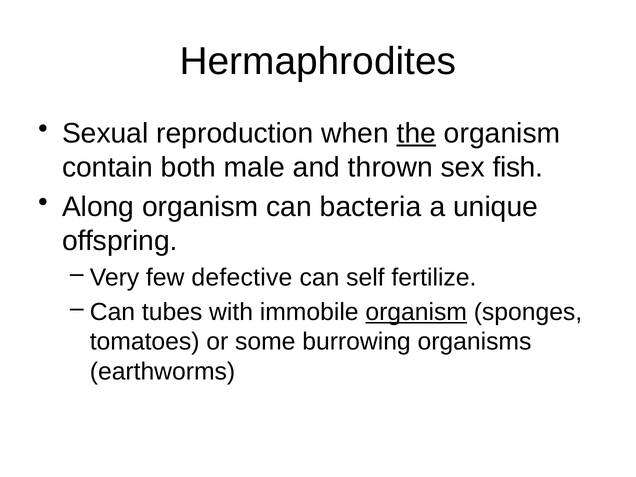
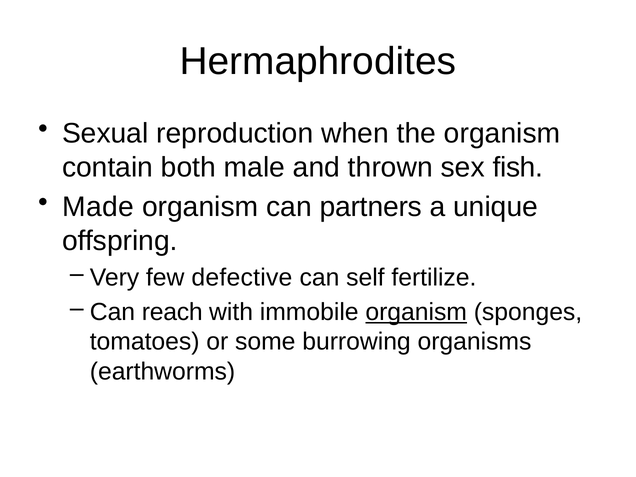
the underline: present -> none
Along: Along -> Made
bacteria: bacteria -> partners
tubes: tubes -> reach
